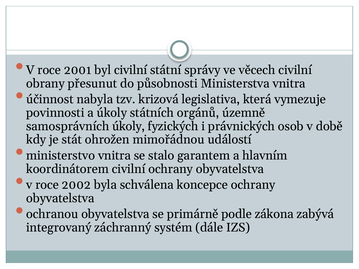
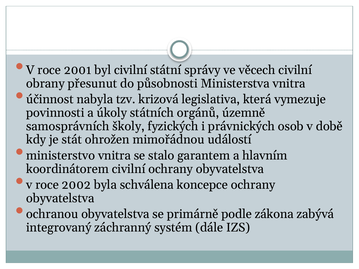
samosprávních úkoly: úkoly -> školy
